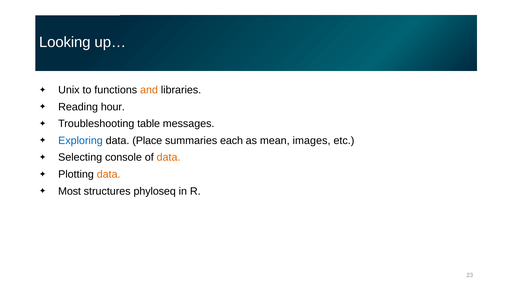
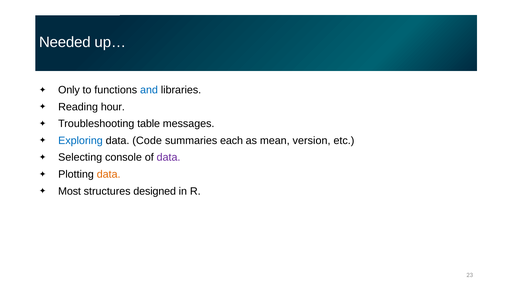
Looking: Looking -> Needed
Unix: Unix -> Only
and colour: orange -> blue
Place: Place -> Code
images: images -> version
data at (169, 157) colour: orange -> purple
phyloseq: phyloseq -> designed
